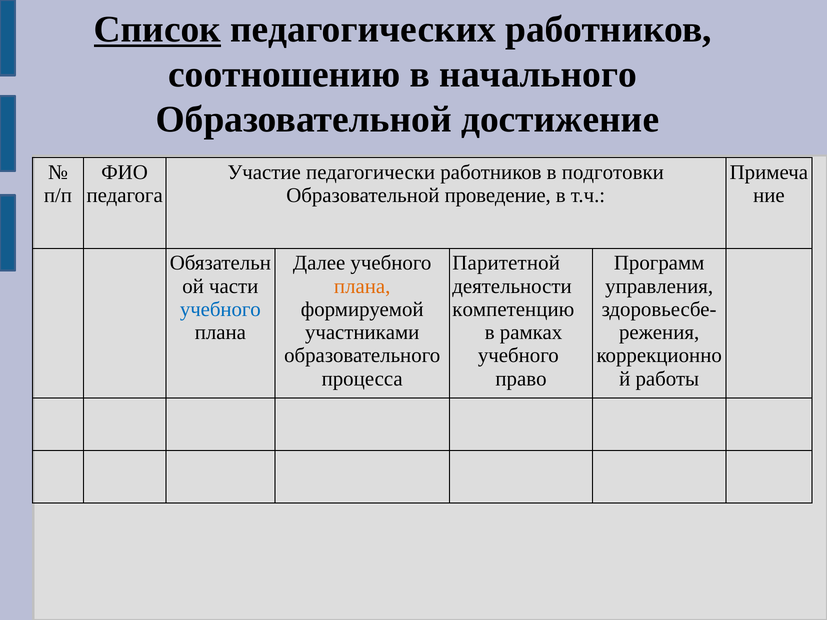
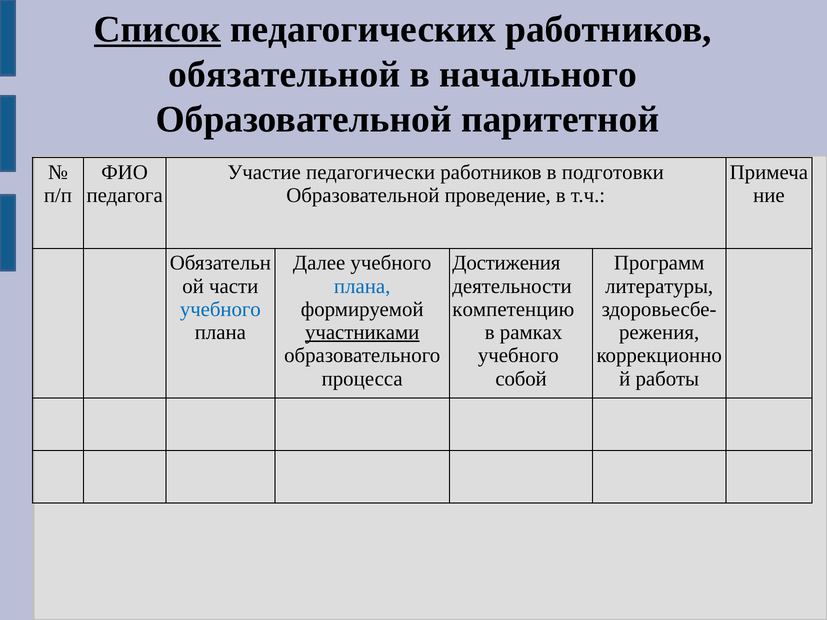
соотношению: соотношению -> обязательной
достижение: достижение -> паритетной
Паритетной: Паритетной -> Достижения
плана at (362, 286) colour: orange -> blue
управления: управления -> литературы
участниками underline: none -> present
право: право -> собой
